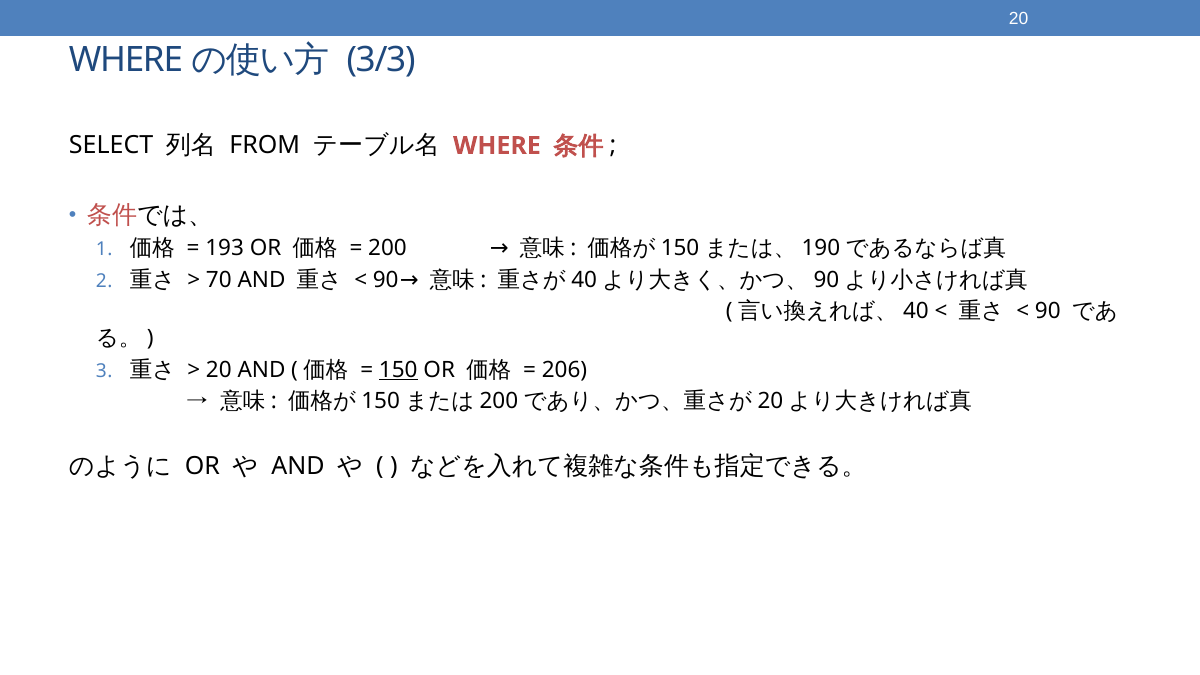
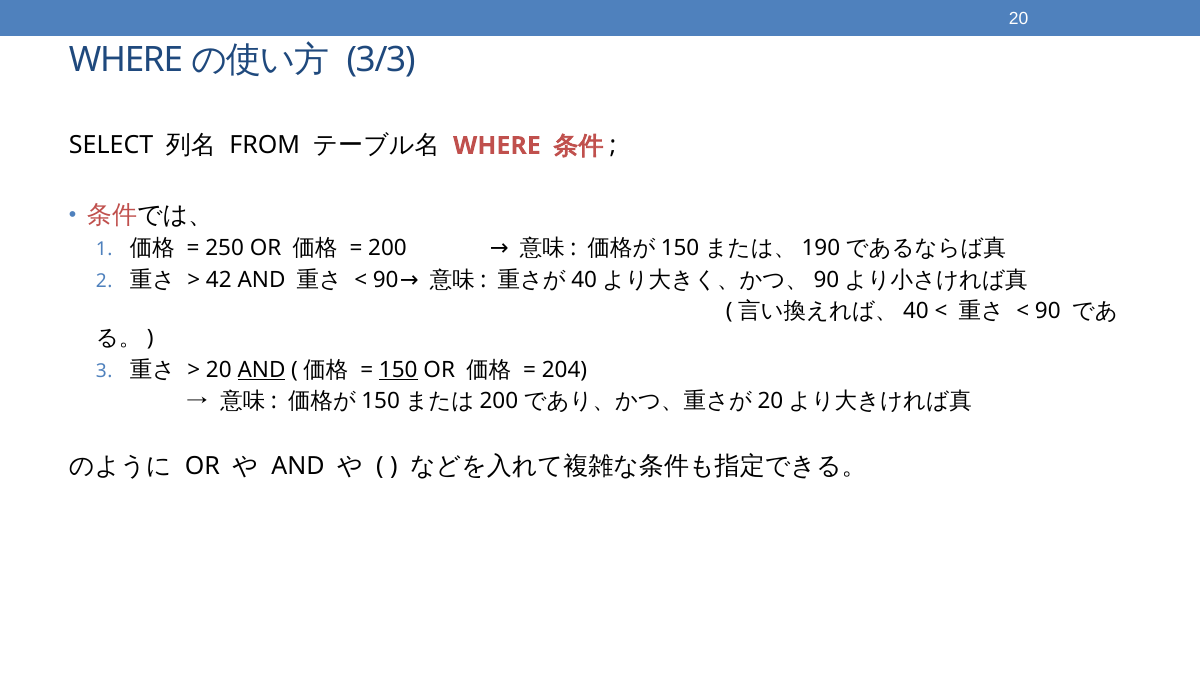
193: 193 -> 250
70: 70 -> 42
AND at (261, 370) underline: none -> present
206: 206 -> 204
